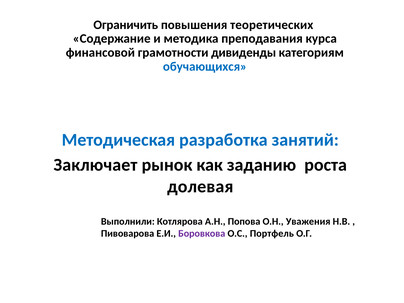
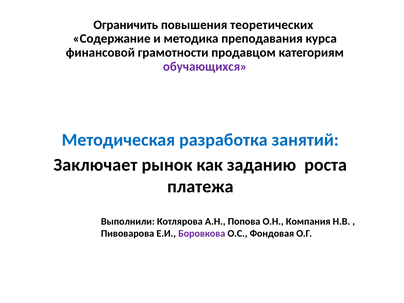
дивиденды: дивиденды -> продавцом
обучающихся colour: blue -> purple
долевая: долевая -> платежа
Уважения: Уважения -> Компания
Портфель: Портфель -> Фондовая
